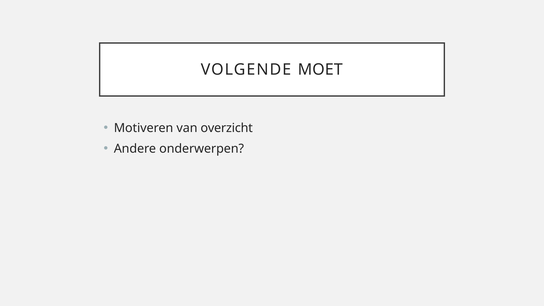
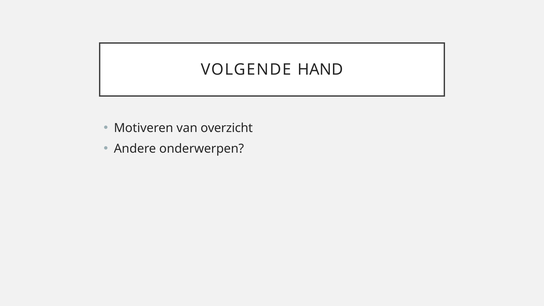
MOET: MOET -> HAND
